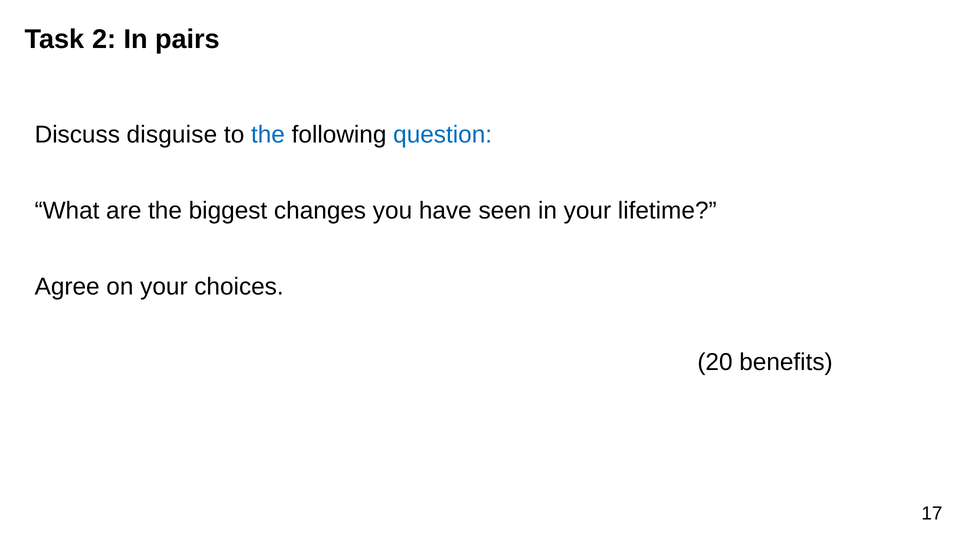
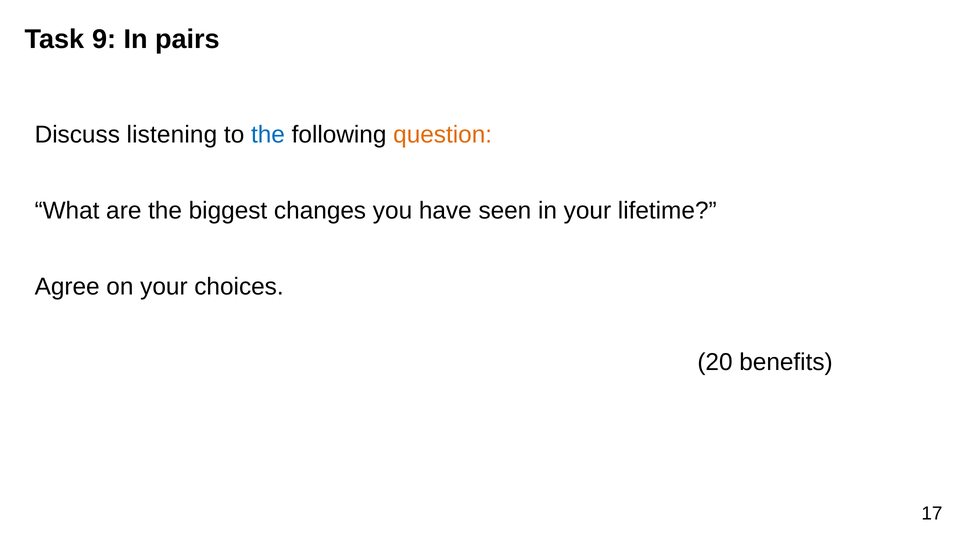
2: 2 -> 9
disguise: disguise -> listening
question colour: blue -> orange
